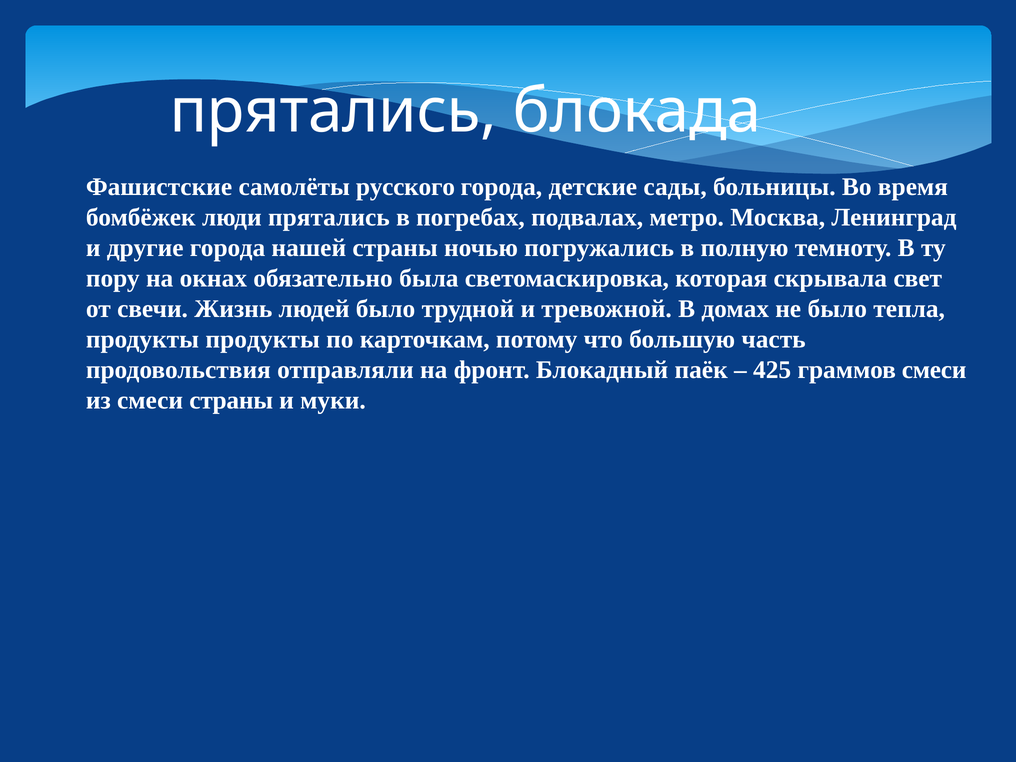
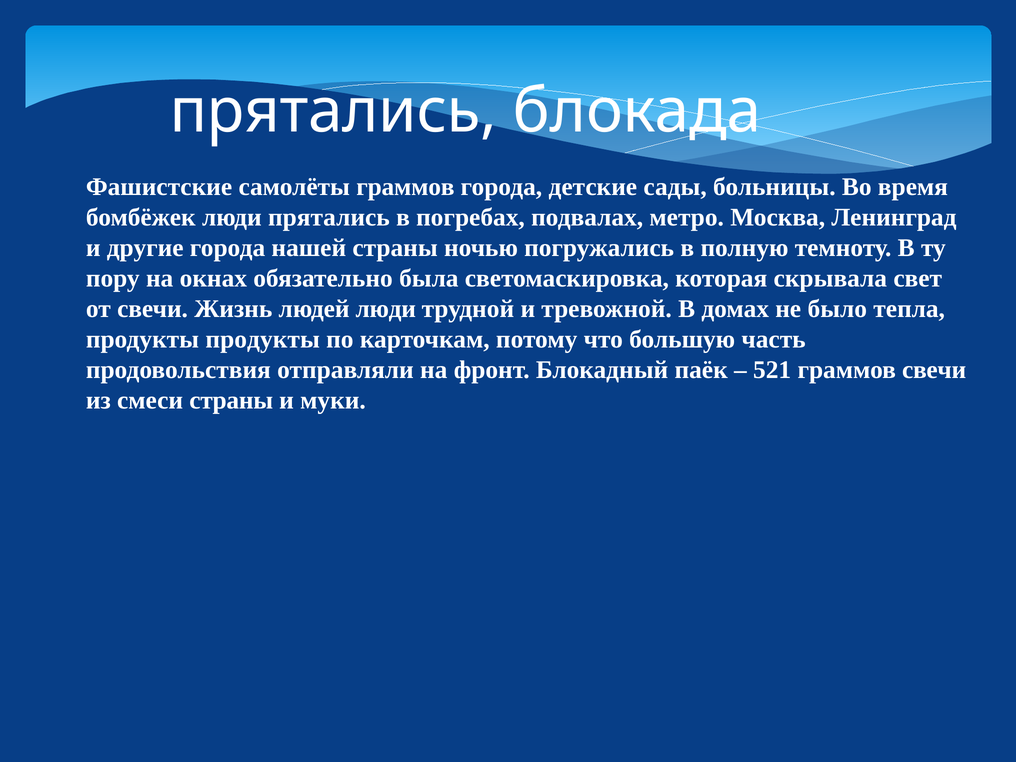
самолёты русского: русского -> граммов
людей было: было -> люди
425: 425 -> 521
граммов смеси: смеси -> свечи
